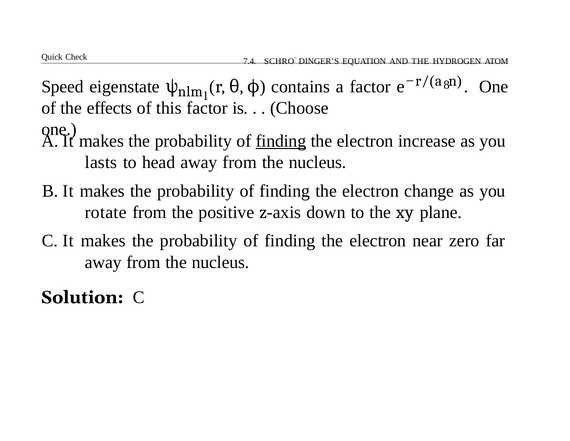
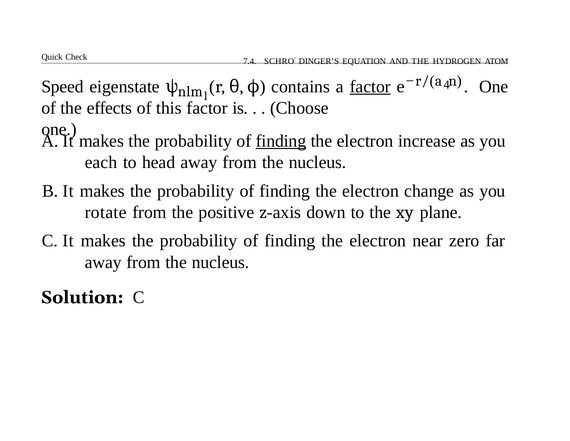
factor at (370, 86) underline: none -> present
8: 8 -> 4
lasts: lasts -> each
